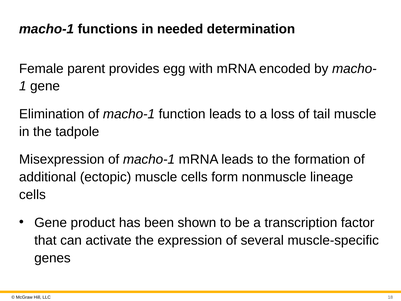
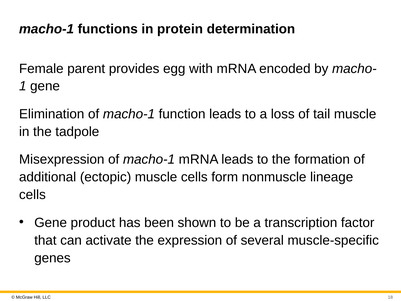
needed: needed -> protein
